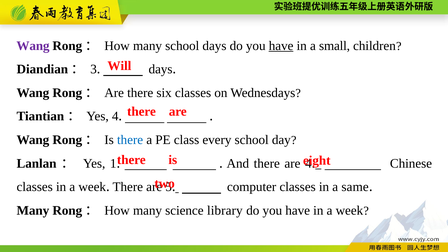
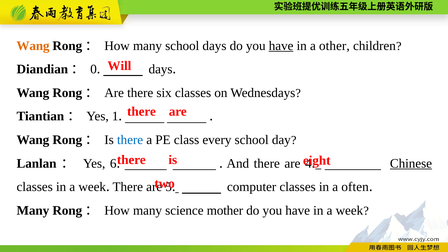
Wang at (33, 46) colour: purple -> orange
small: small -> other
3: 3 -> 0
Yes 4: 4 -> 1
1: 1 -> 6
Chinese underline: none -> present
same: same -> often
library: library -> mother
